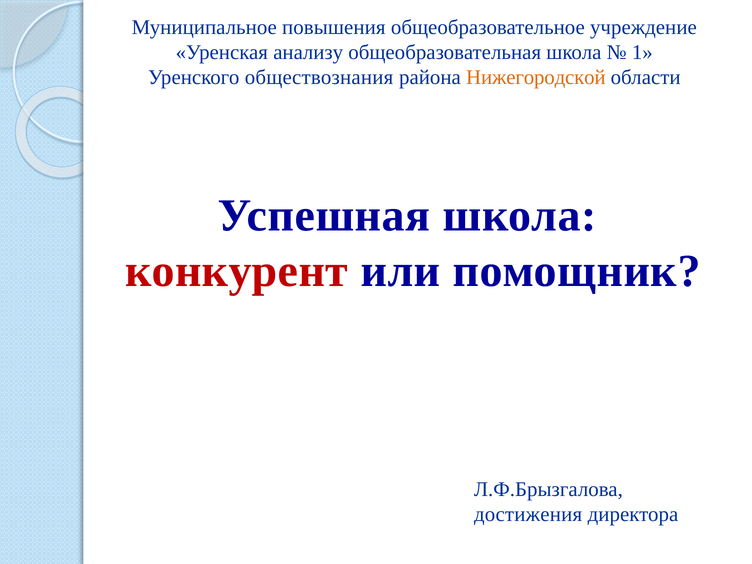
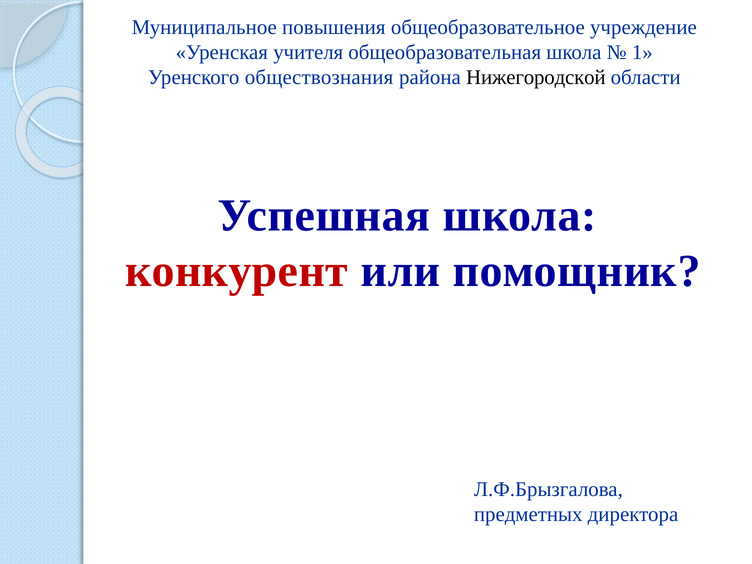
анализу: анализу -> учителя
Нижегородской colour: orange -> black
достижения: достижения -> предметных
